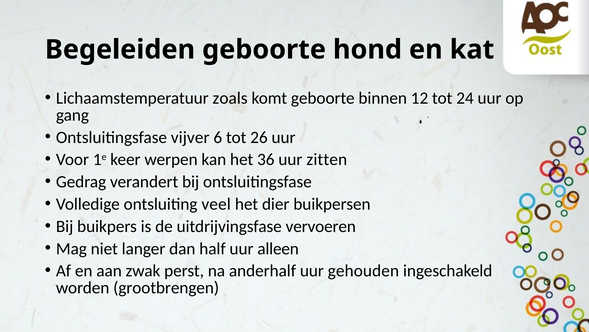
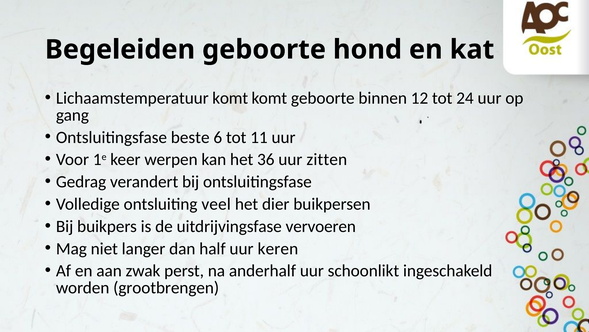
Lichaamstemperatuur zoals: zoals -> komt
vijver: vijver -> beste
26: 26 -> 11
alleen: alleen -> keren
gehouden: gehouden -> schoonlikt
